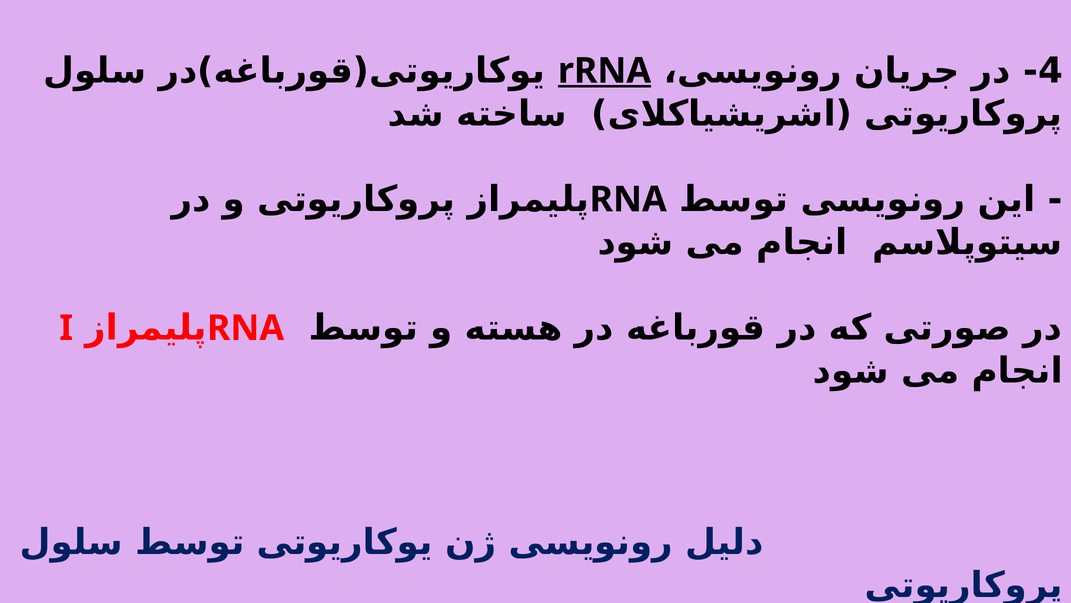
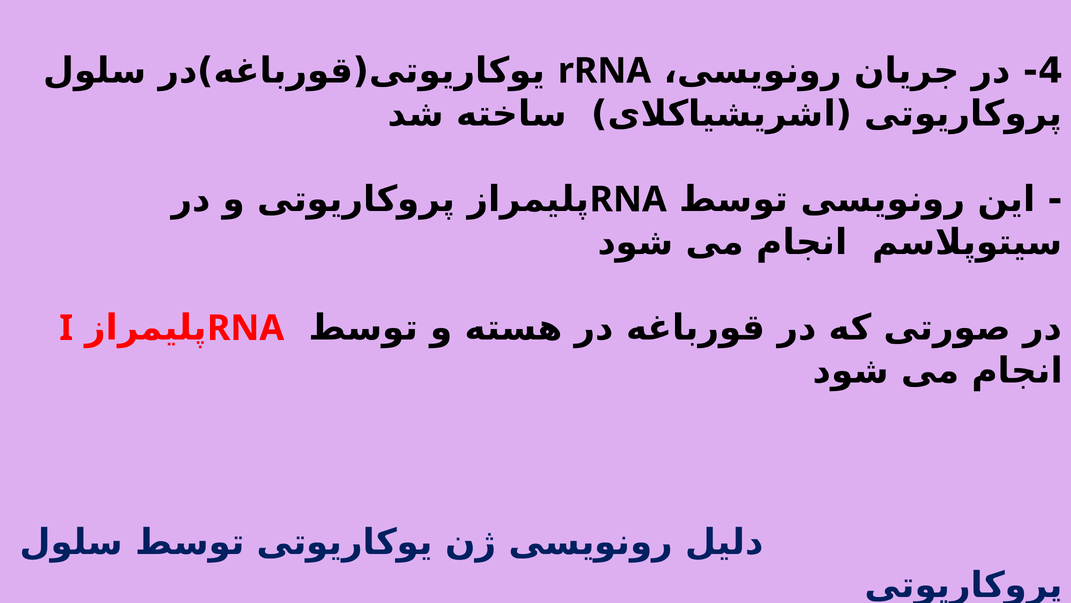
rRNA underline: present -> none
